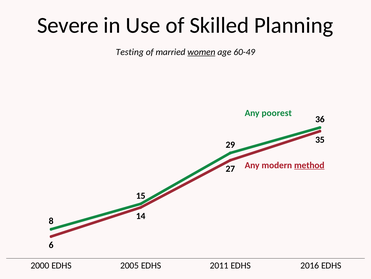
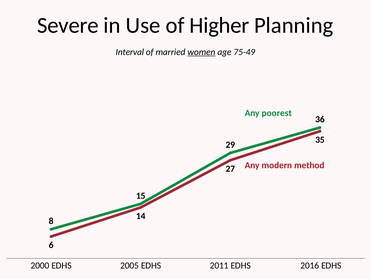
Skilled: Skilled -> Higher
Testing: Testing -> Interval
60-49: 60-49 -> 75-49
method underline: present -> none
